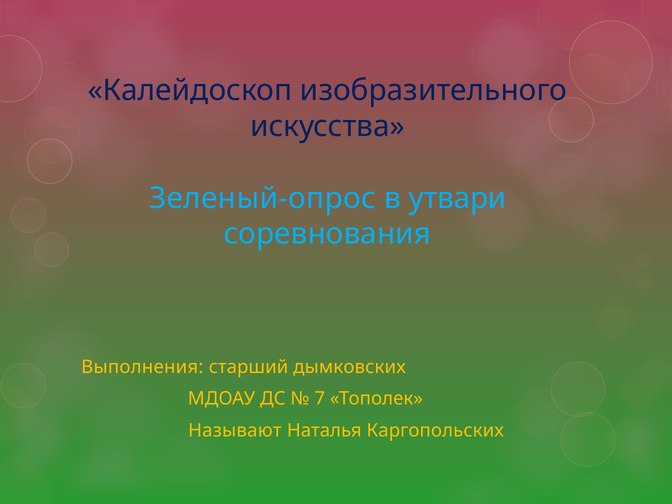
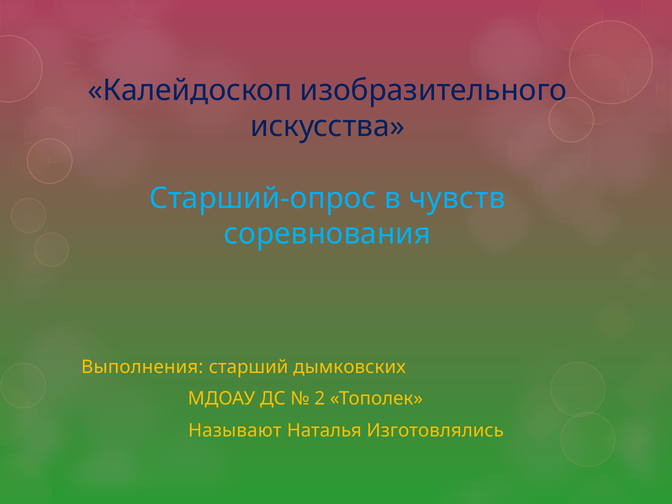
Зеленый-опрос: Зеленый-опрос -> Старший-опрос
утвари: утвари -> чувств
7: 7 -> 2
Каргопольских: Каргопольских -> Изготовлялись
